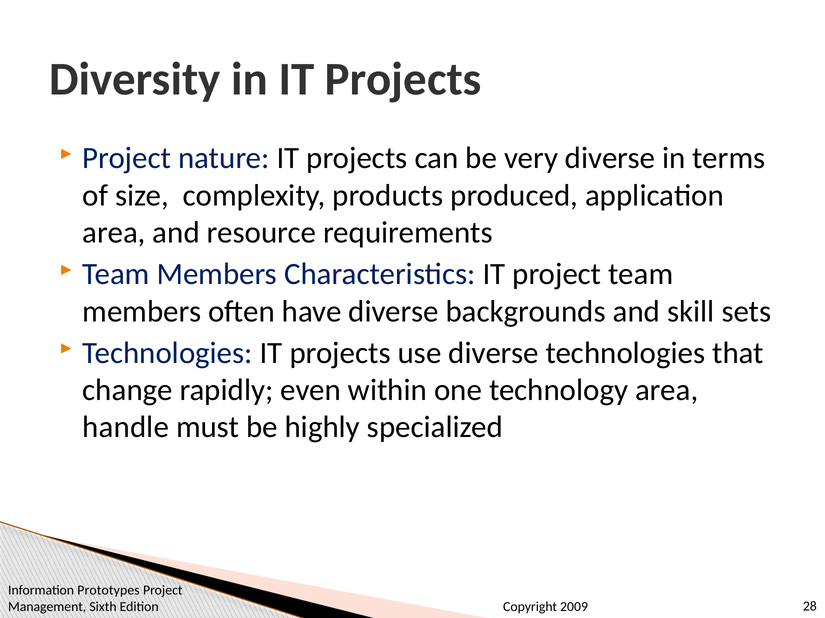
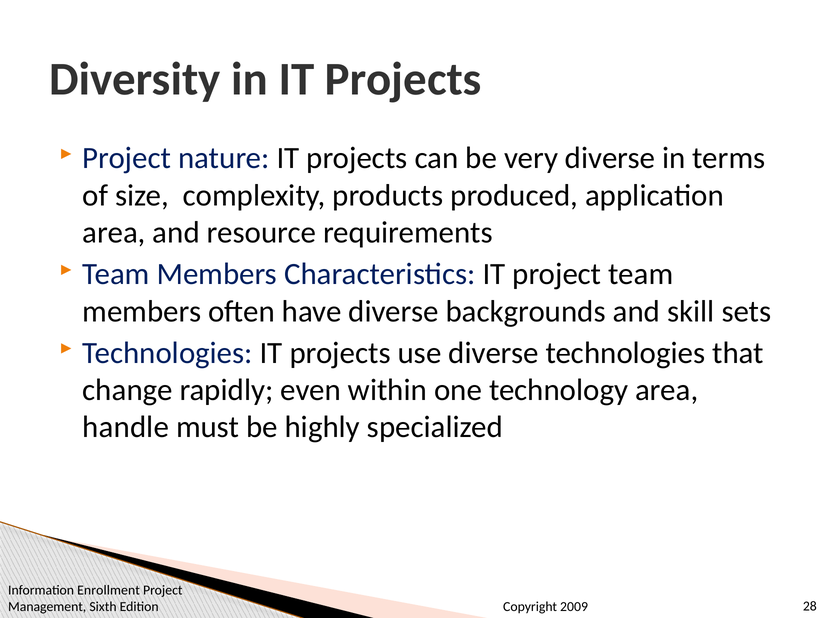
Prototypes: Prototypes -> Enrollment
